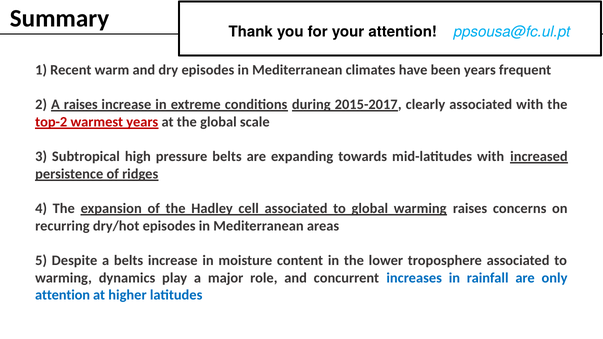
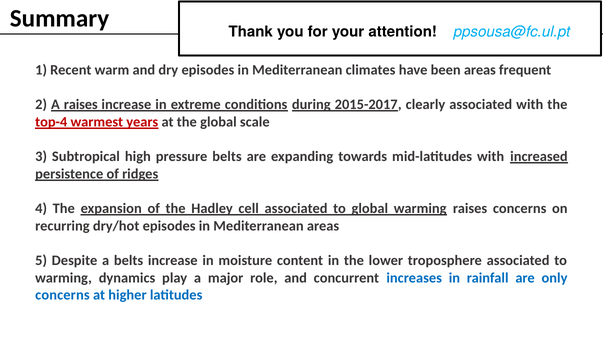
been years: years -> areas
top-2: top-2 -> top-4
attention at (63, 295): attention -> concerns
